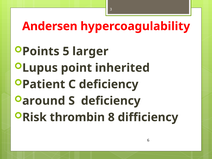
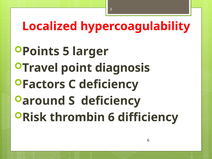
Andersen: Andersen -> Localized
Lupus: Lupus -> Travel
inherited: inherited -> diagnosis
Patient: Patient -> Factors
thrombin 8: 8 -> 6
